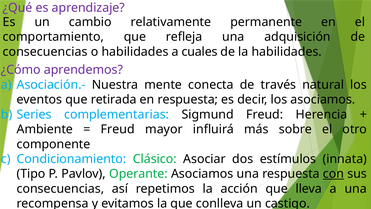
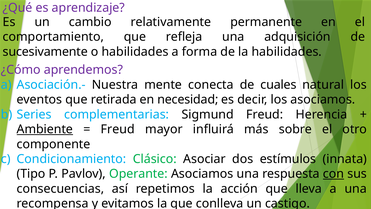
consecuencias at (45, 52): consecuencias -> sucesivamente
cuales: cuales -> forma
través: través -> cuales
en respuesta: respuesta -> necesidad
Ambiente underline: none -> present
